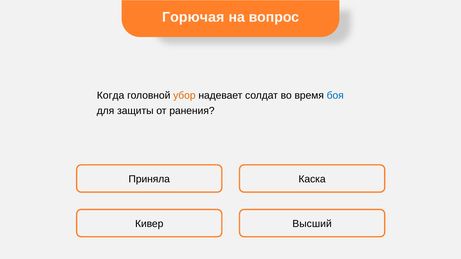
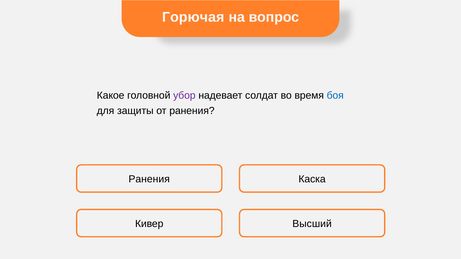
Когда: Когда -> Какое
убор colour: orange -> purple
Приняла at (149, 179): Приняла -> Ранения
